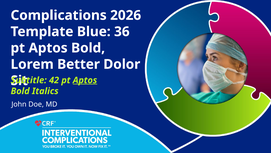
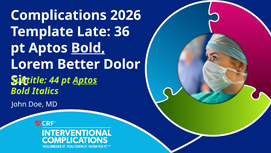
Blue: Blue -> Late
Bold at (88, 48) underline: none -> present
42: 42 -> 44
